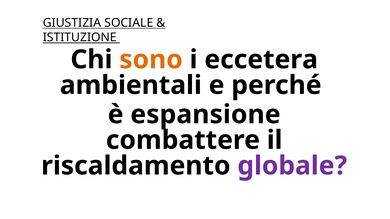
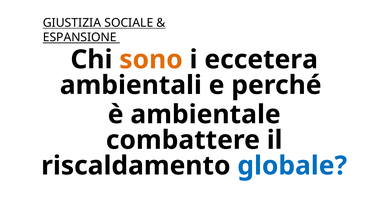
ISTITUZIONE: ISTITUZIONE -> ESPANSIONE
espansione: espansione -> ambientale
globale colour: purple -> blue
